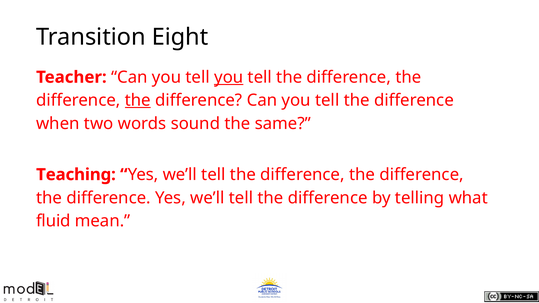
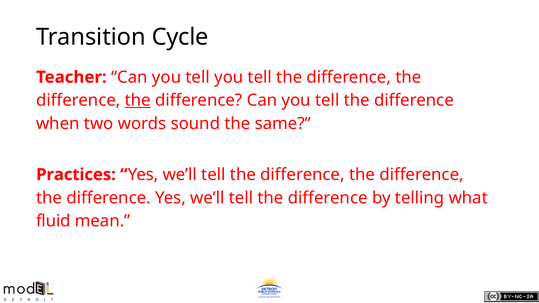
Eight: Eight -> Cycle
you at (229, 77) underline: present -> none
Teaching: Teaching -> Practices
